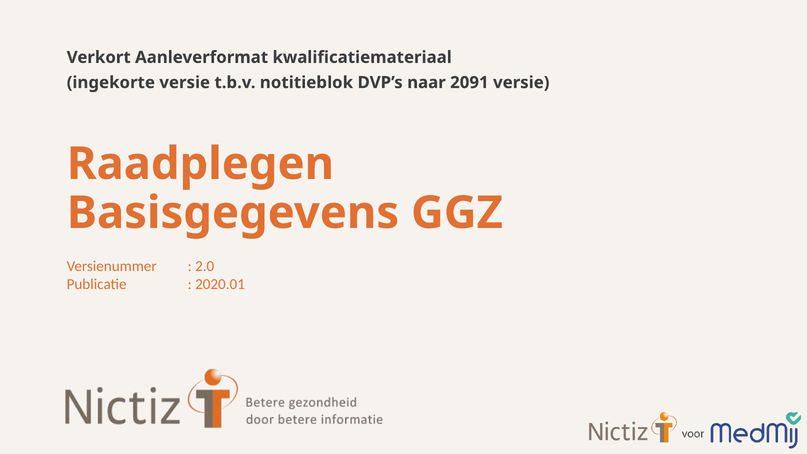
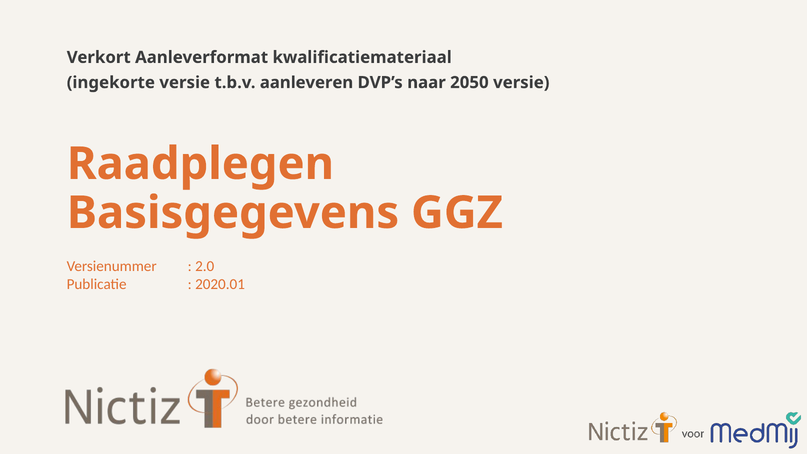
notitieblok: notitieblok -> aanleveren
2091: 2091 -> 2050
